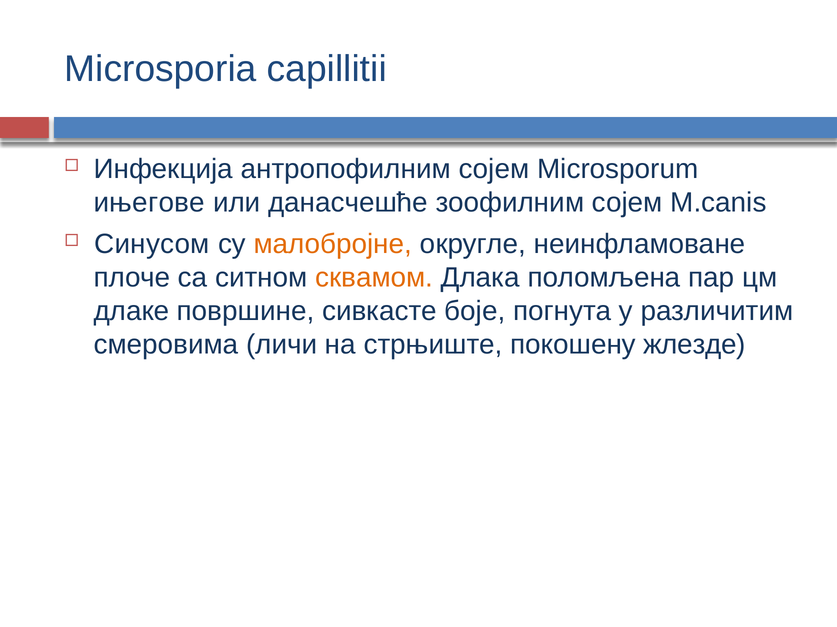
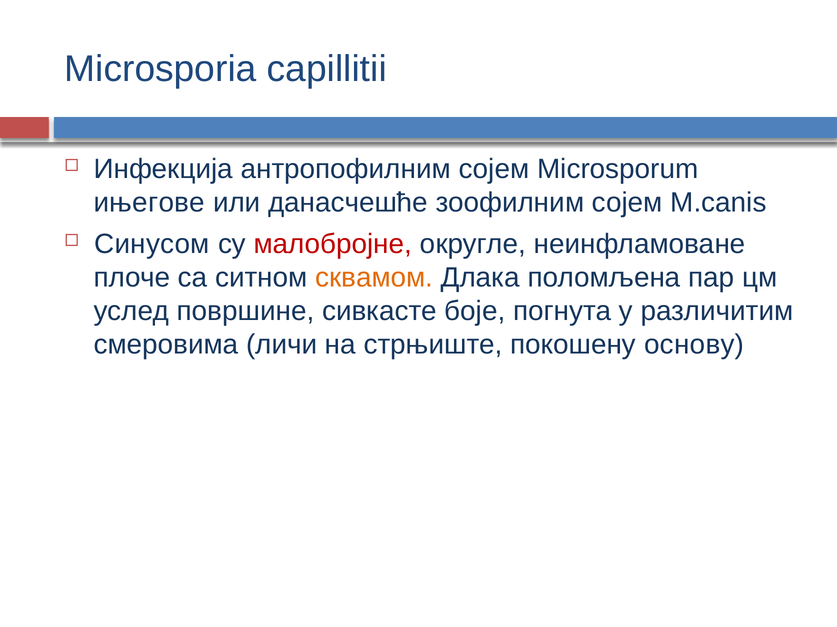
малобројне colour: orange -> red
длаке: длаке -> услед
жлезде: жлезде -> основу
